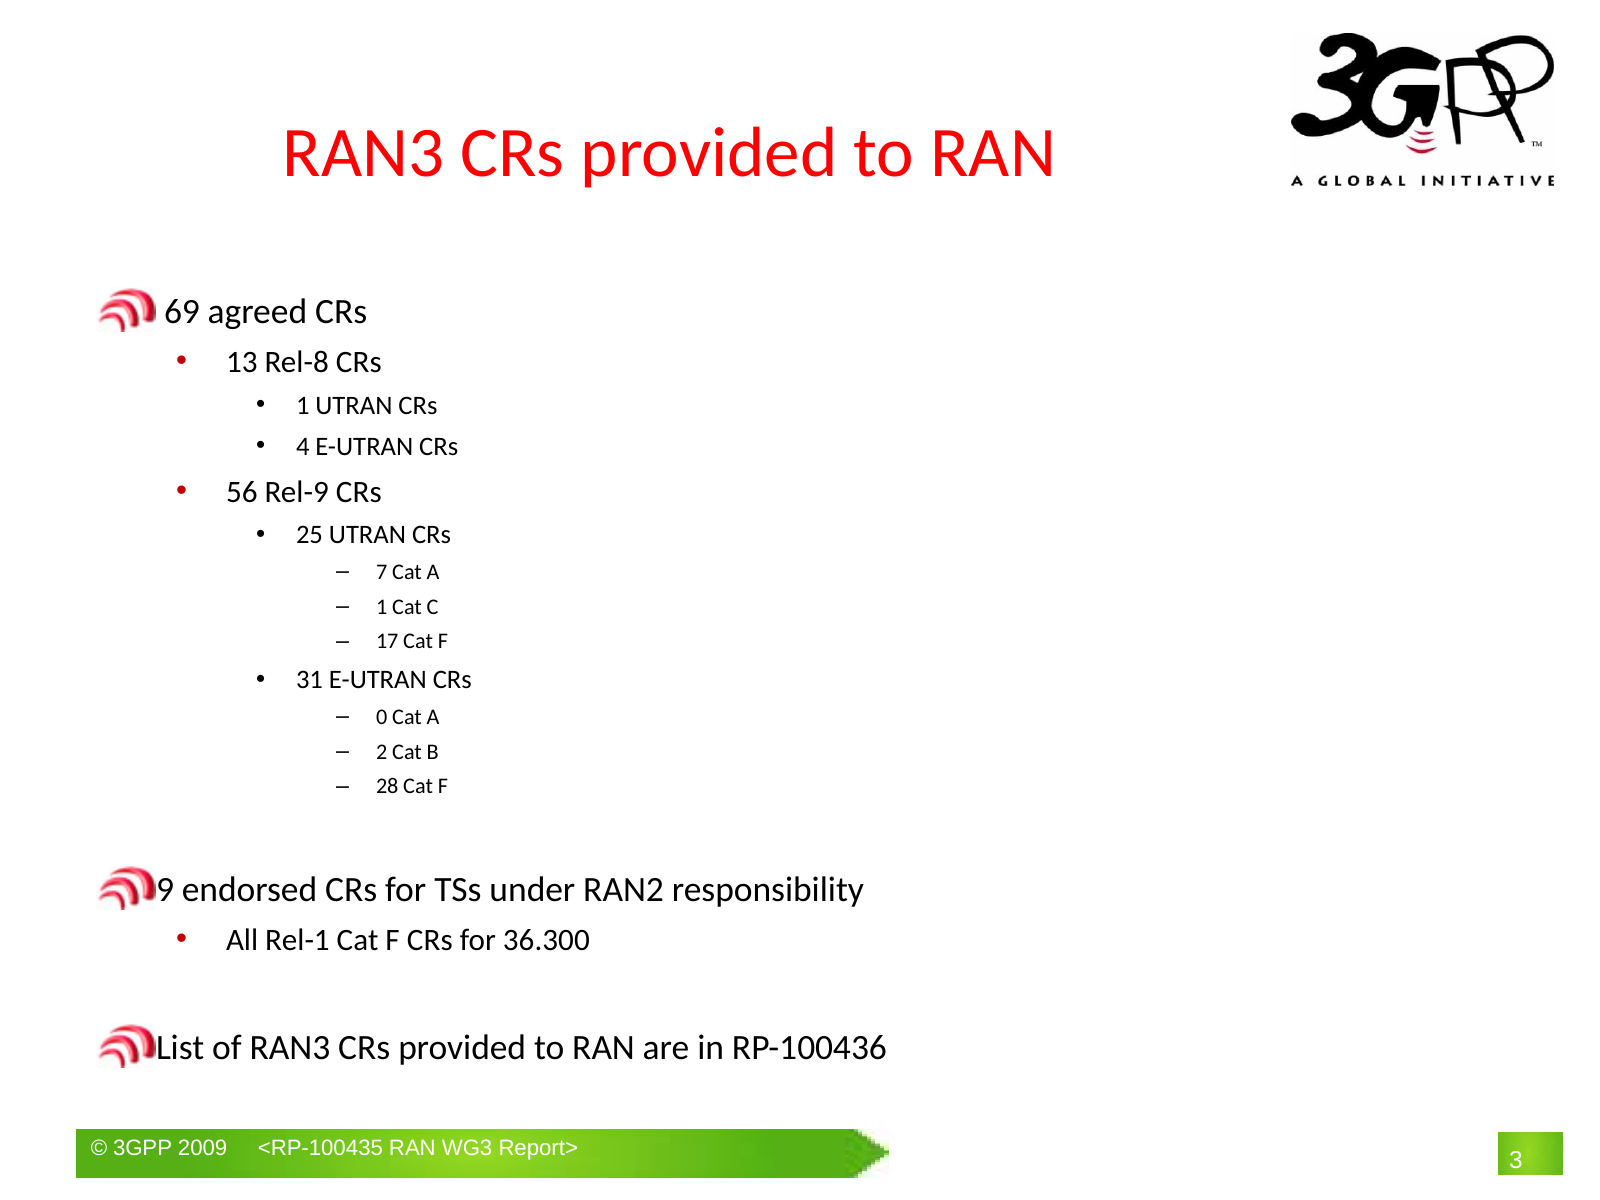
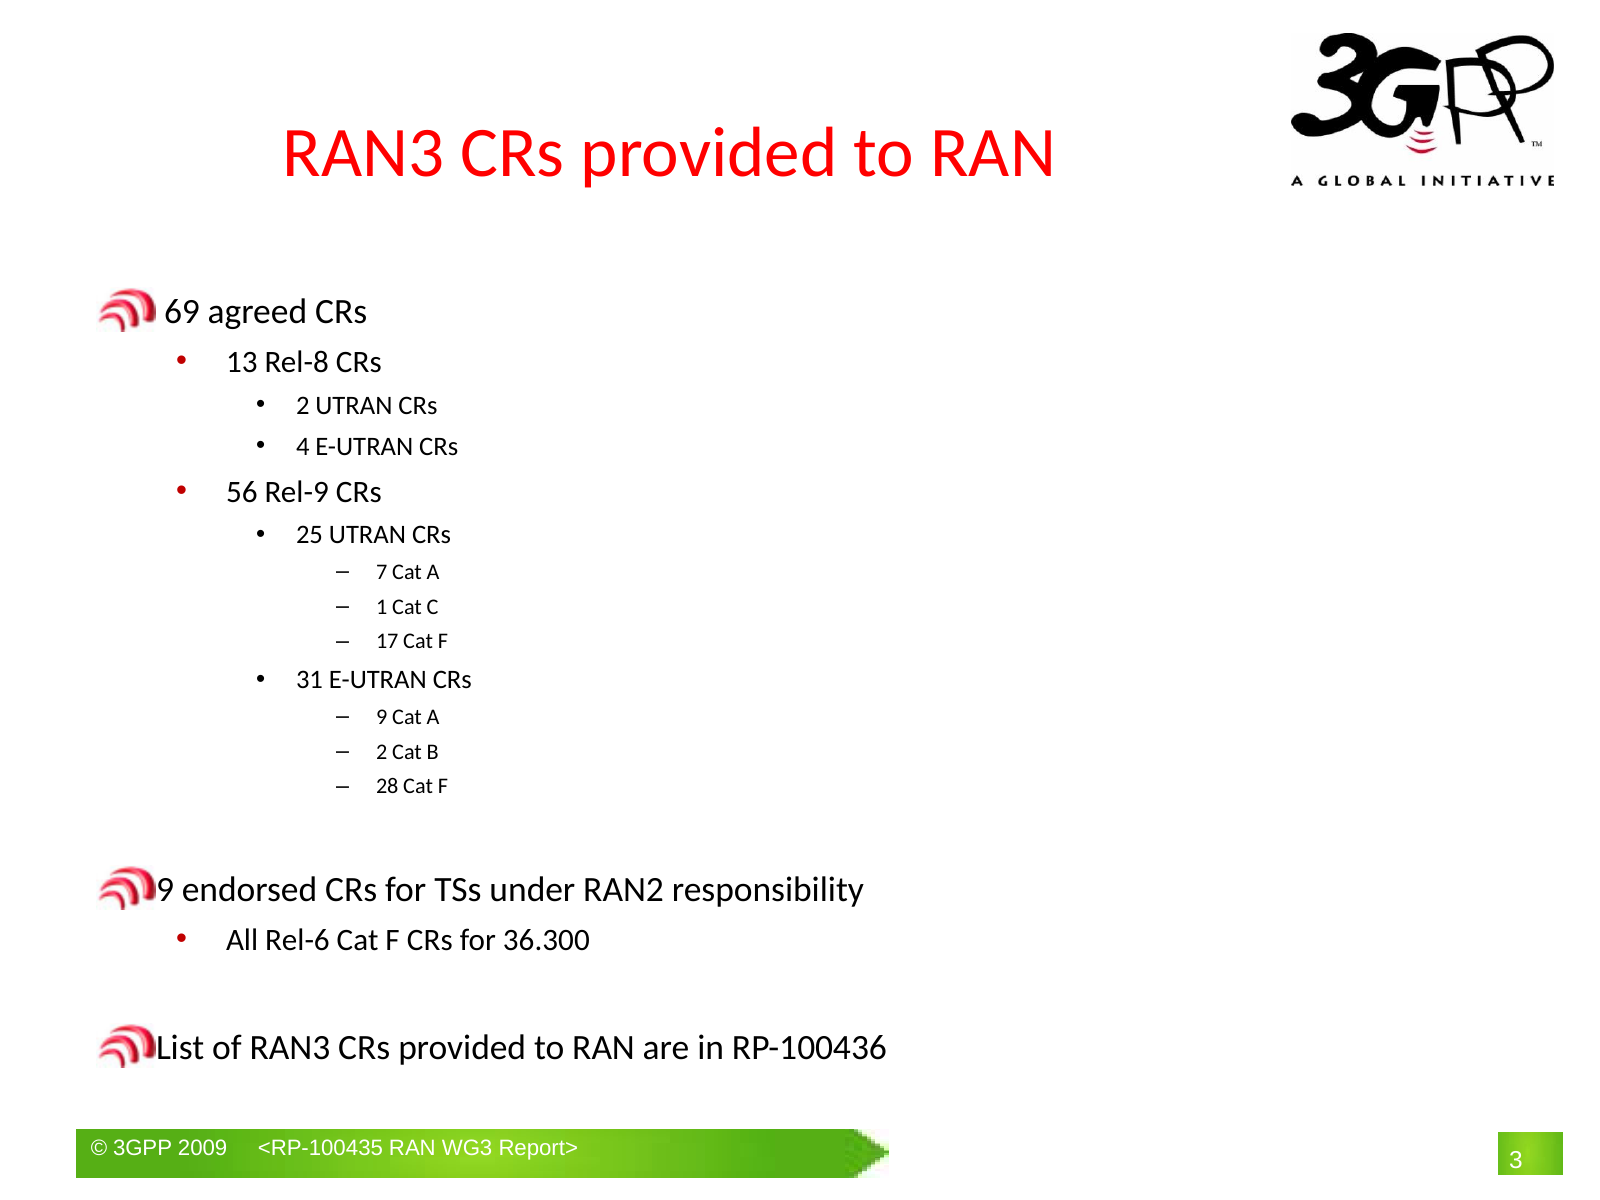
1 at (303, 405): 1 -> 2
0 at (382, 717): 0 -> 9
Rel-1: Rel-1 -> Rel-6
